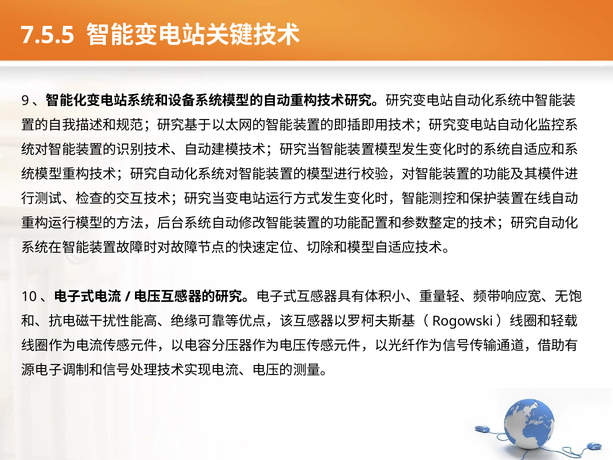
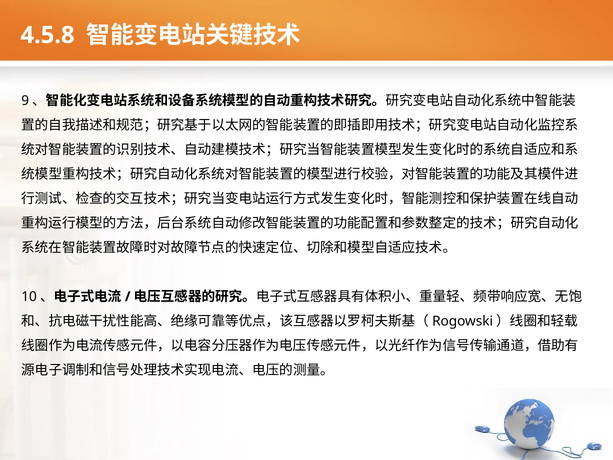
7.5.5: 7.5.5 -> 4.5.8
